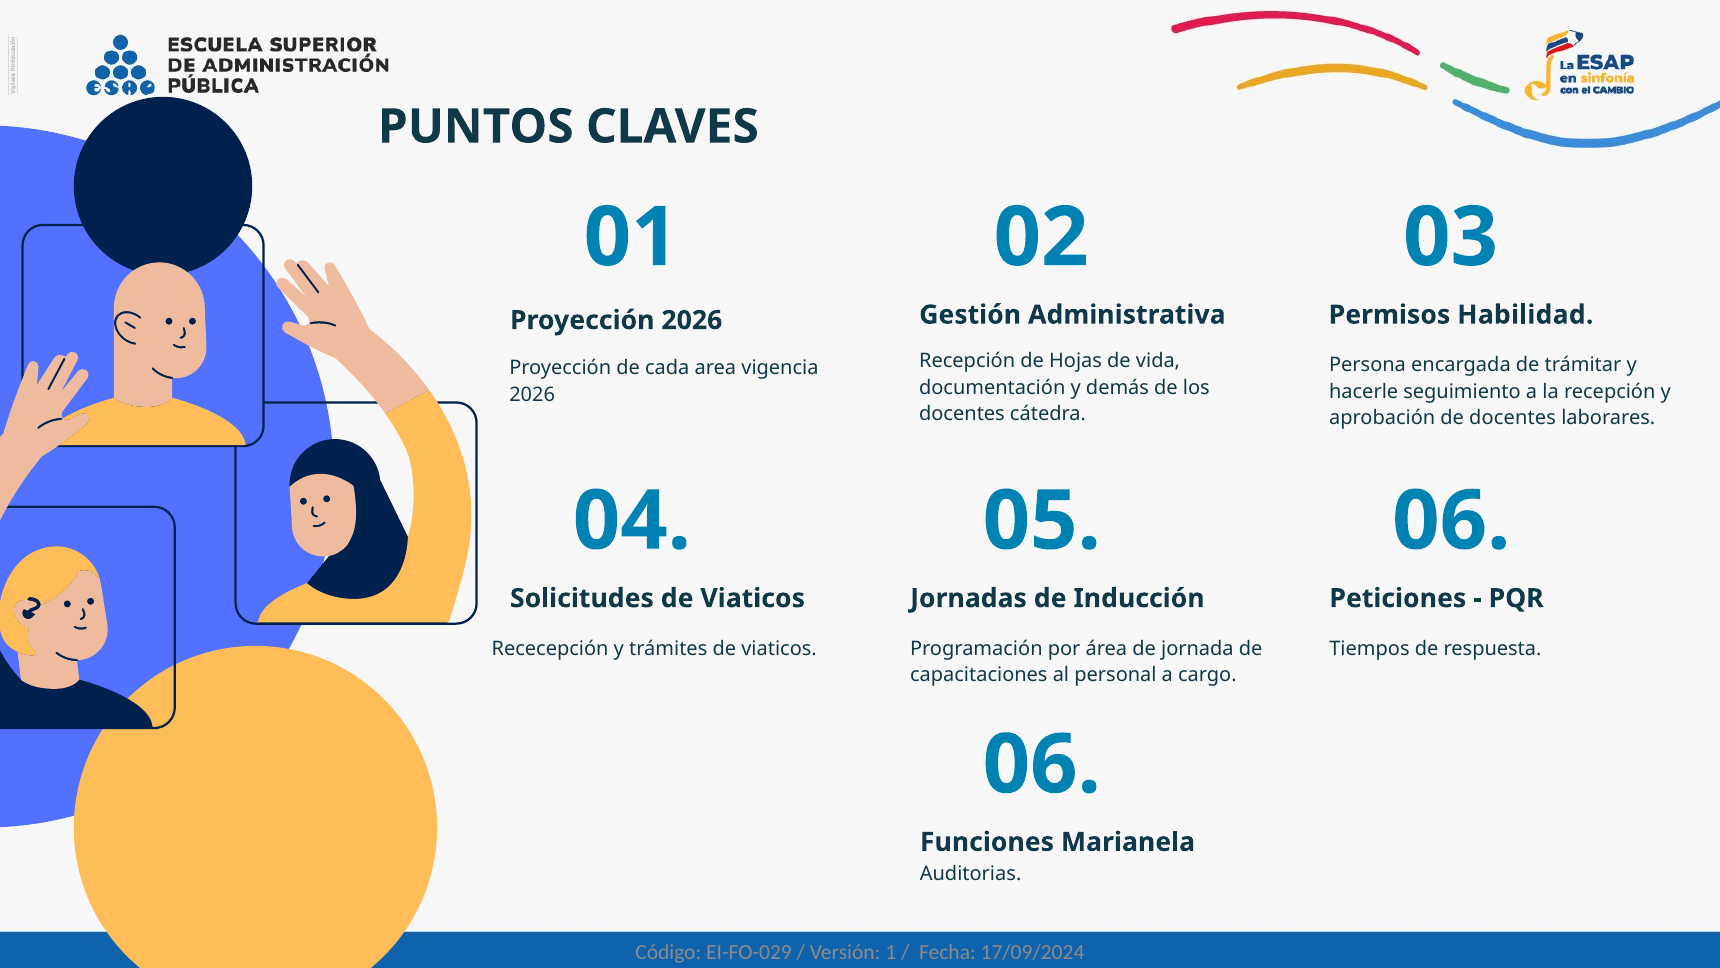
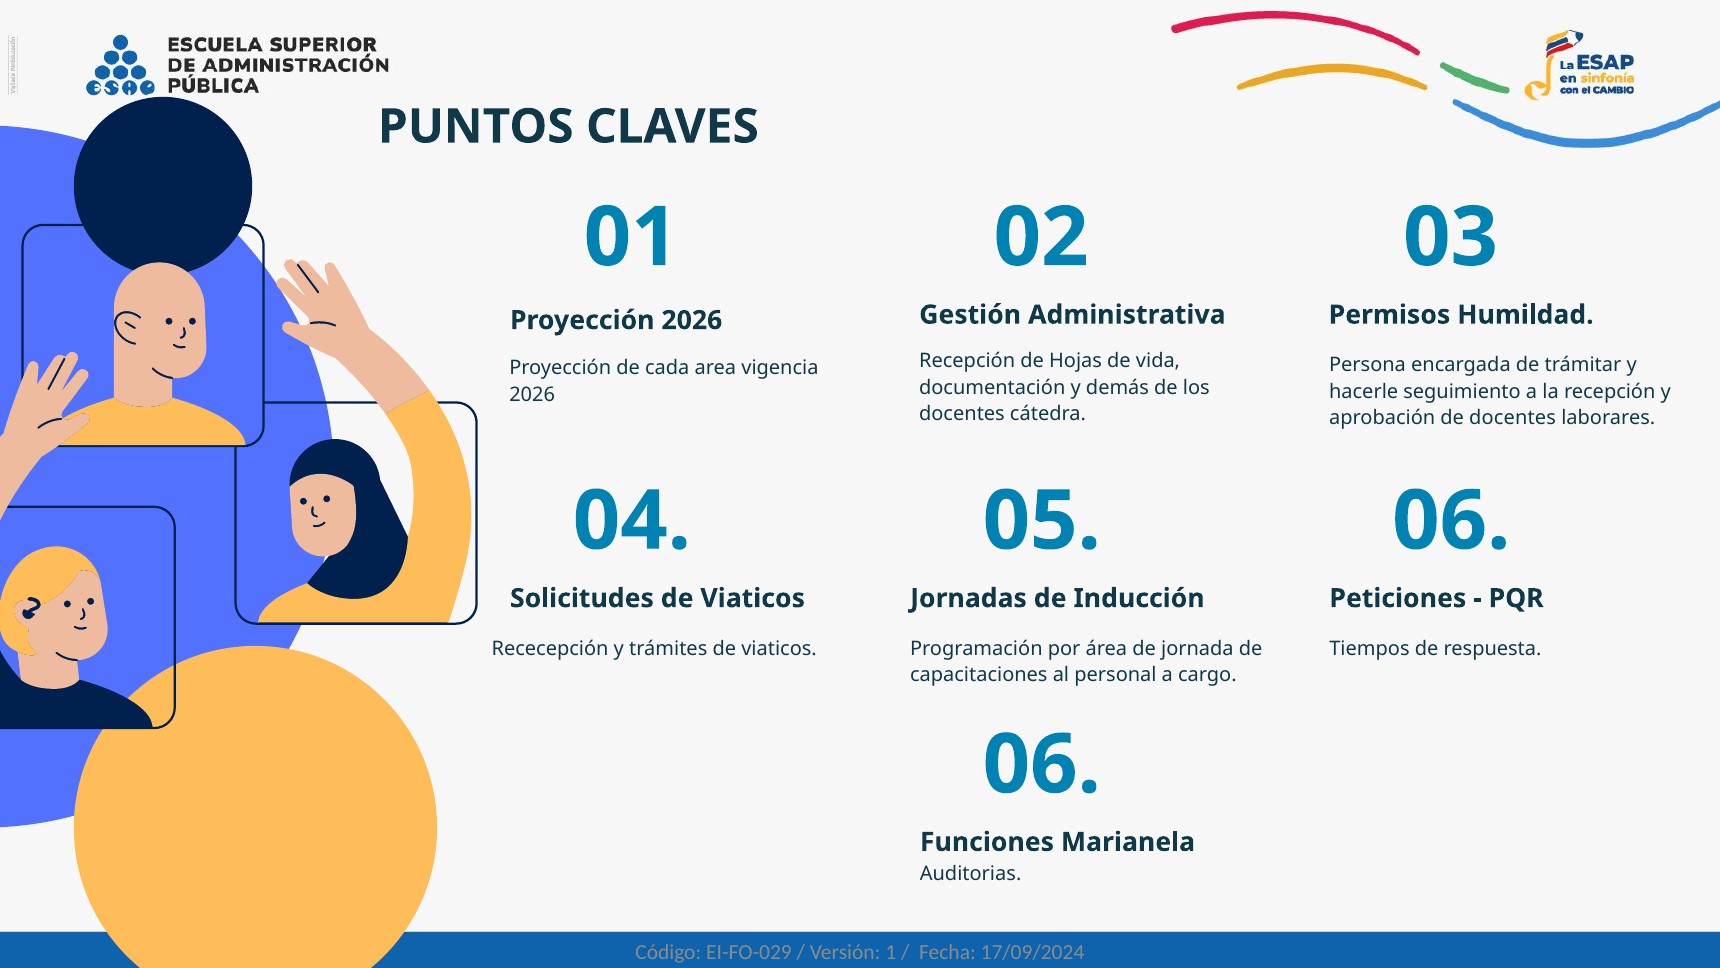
Habilidad: Habilidad -> Humildad
